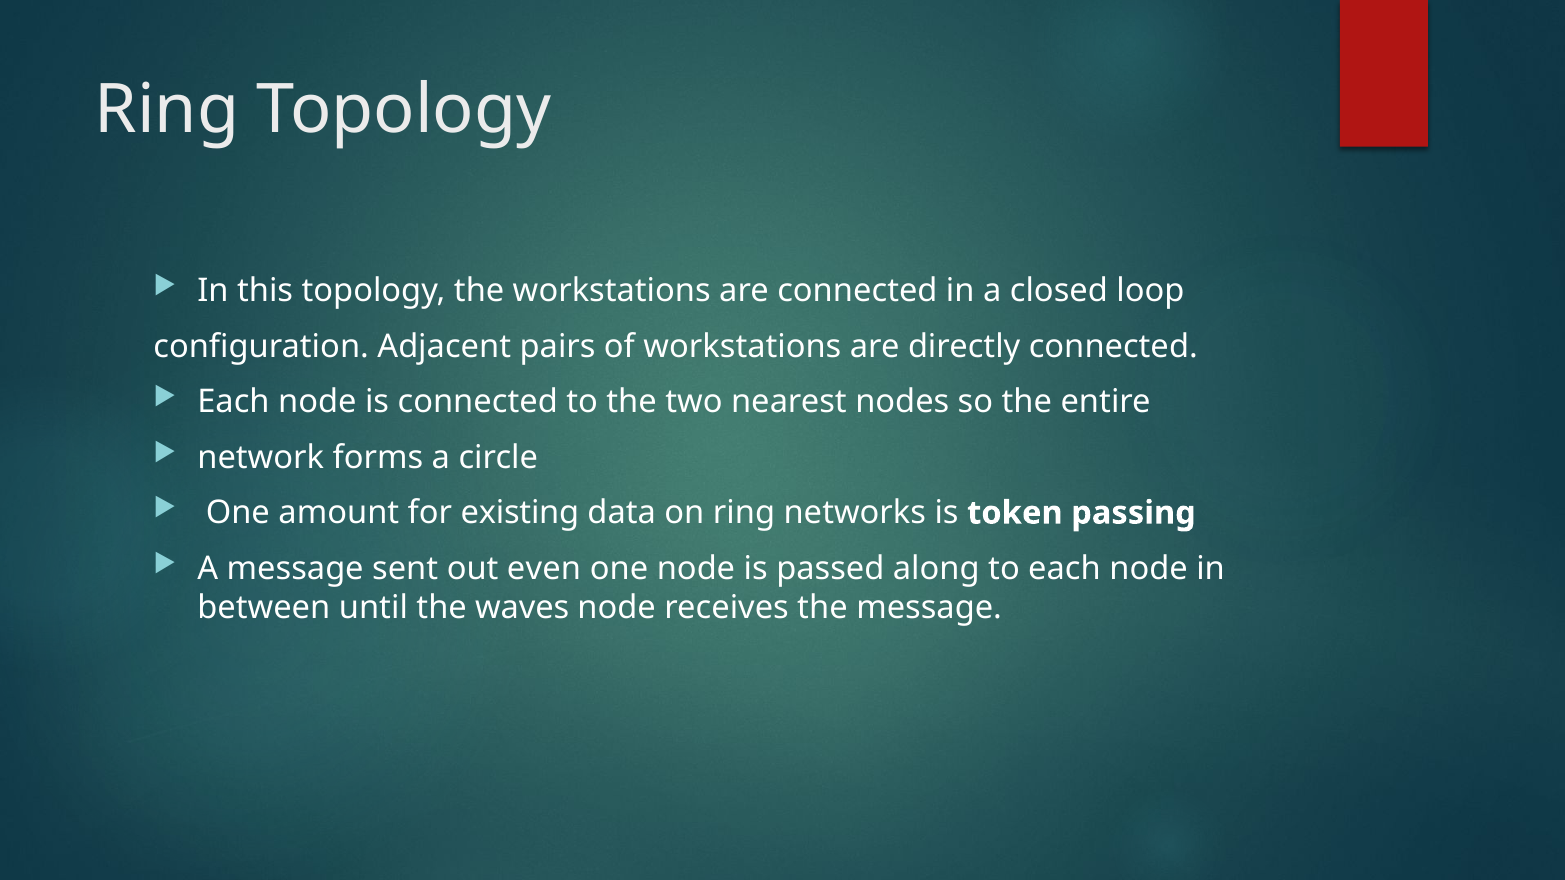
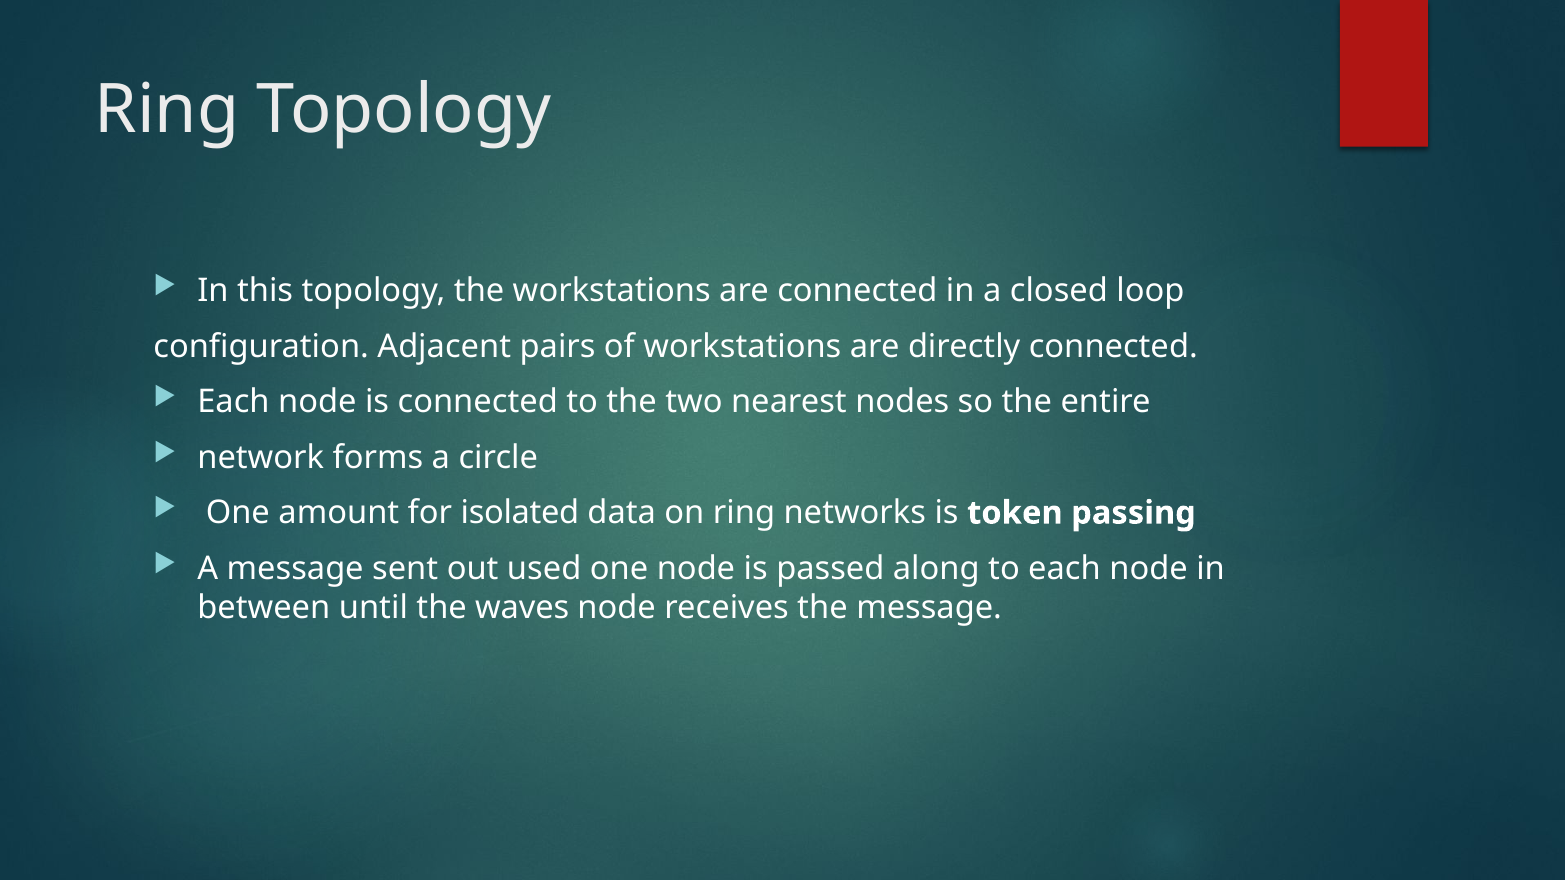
existing: existing -> isolated
even: even -> used
